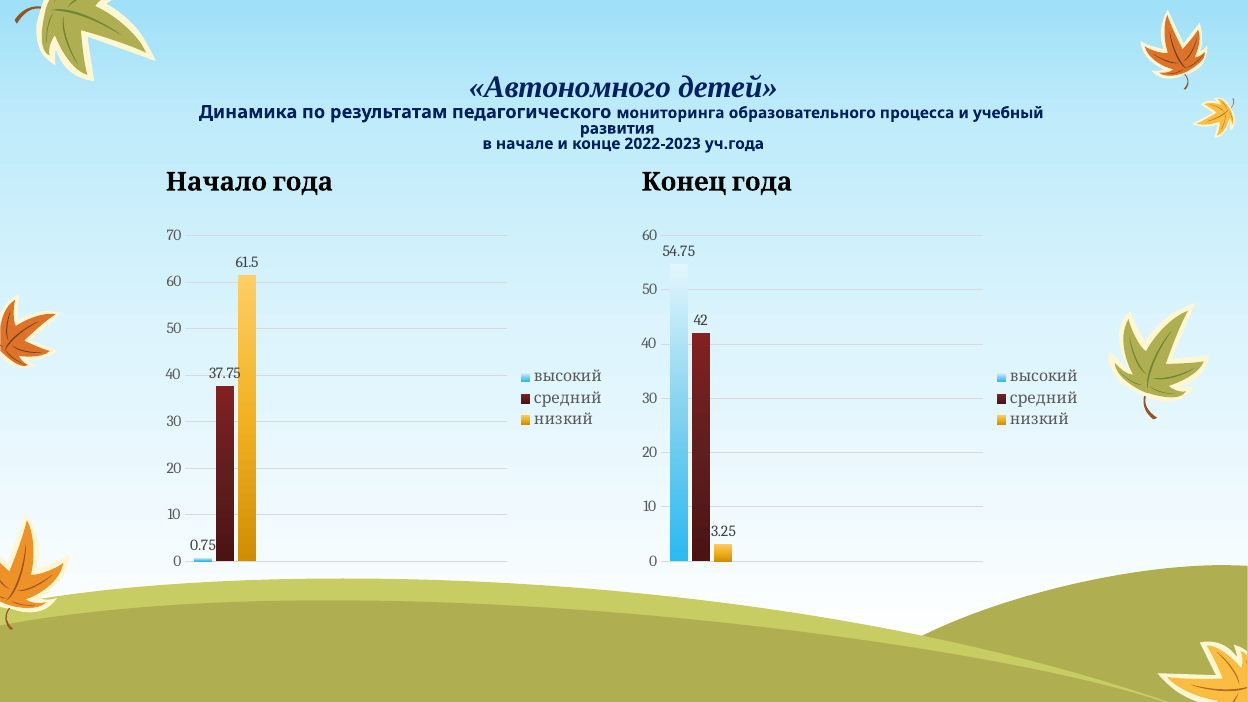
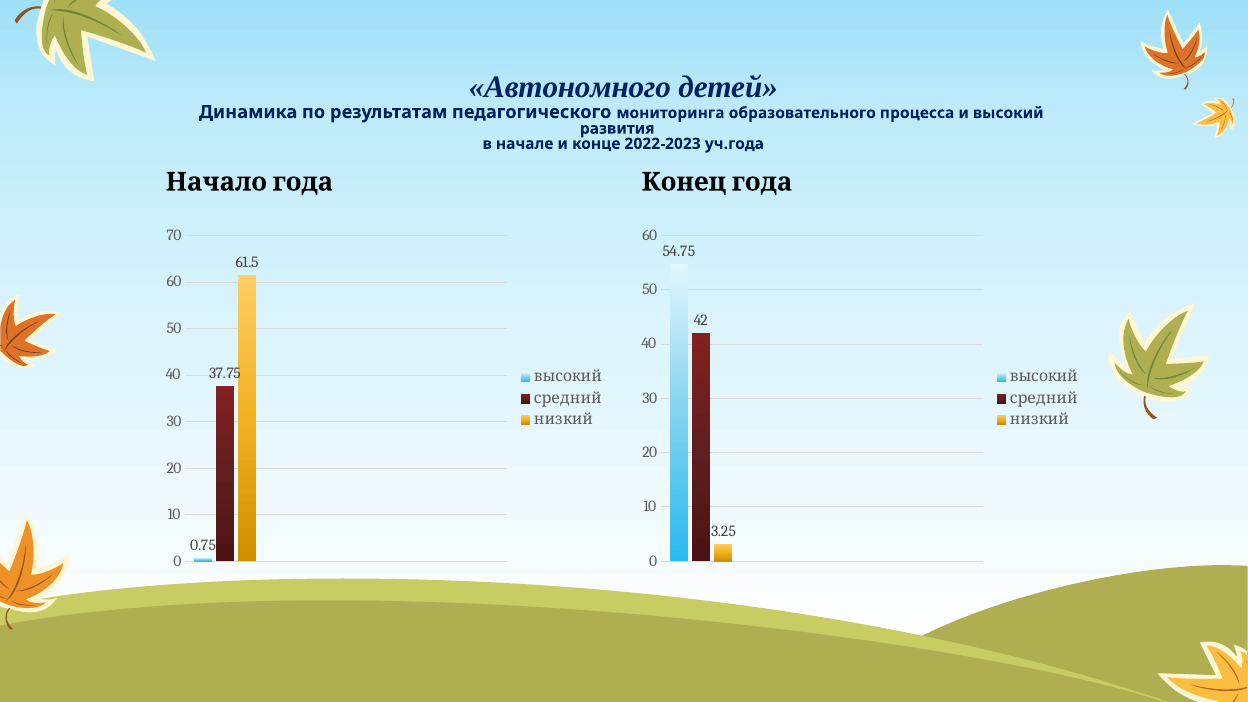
и учебный: учебный -> высокий
